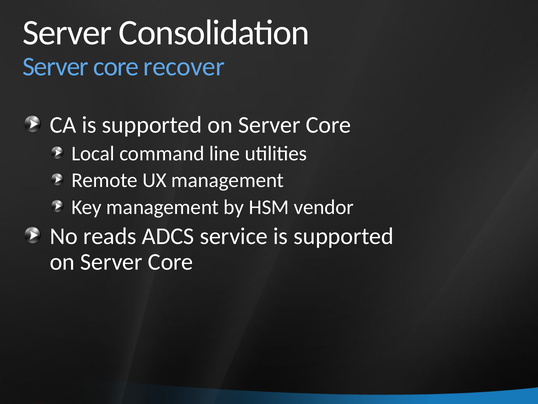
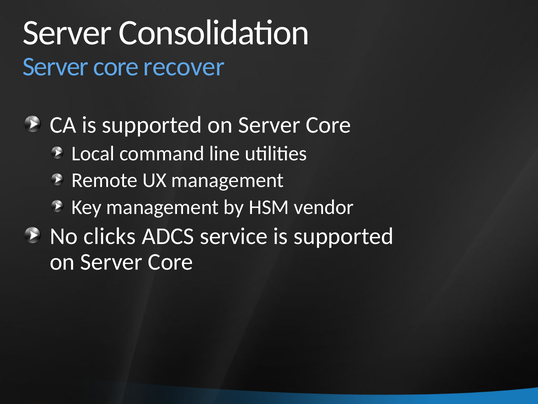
reads: reads -> clicks
